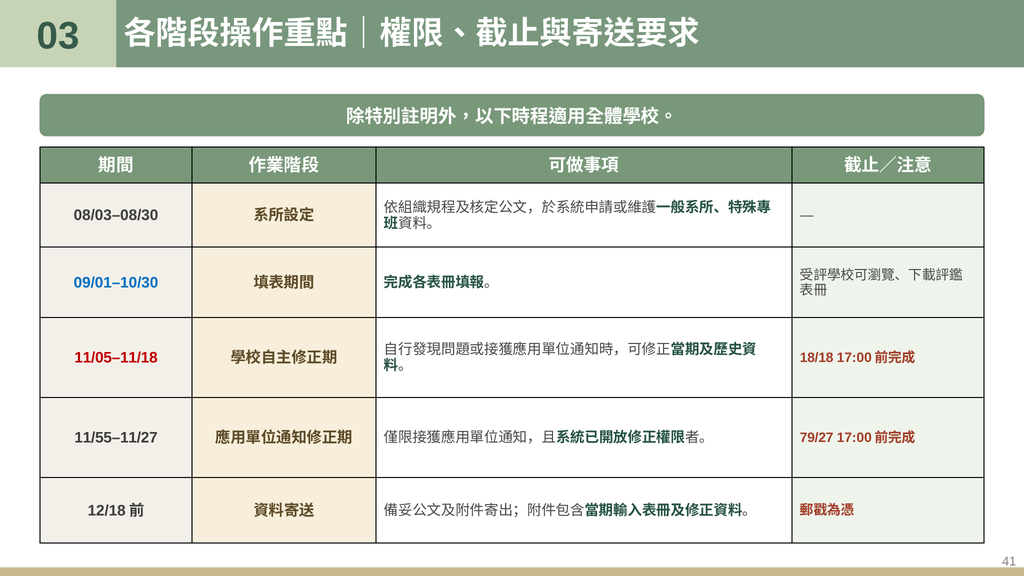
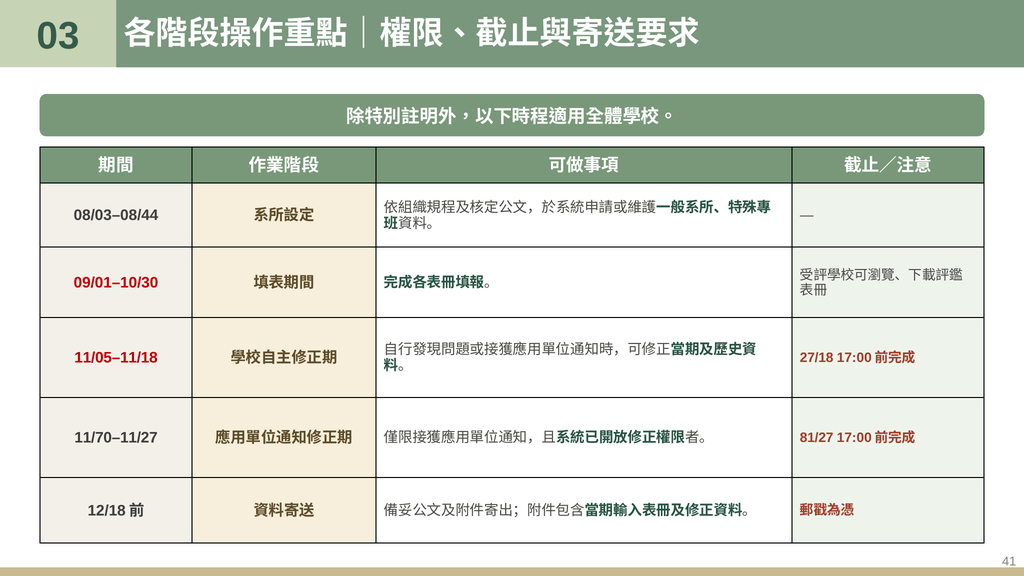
08/03–08/30: 08/03–08/30 -> 08/03–08/44
09/01–10/30 colour: blue -> red
18/18: 18/18 -> 27/18
11/55–11/27: 11/55–11/27 -> 11/70–11/27
79/27: 79/27 -> 81/27
